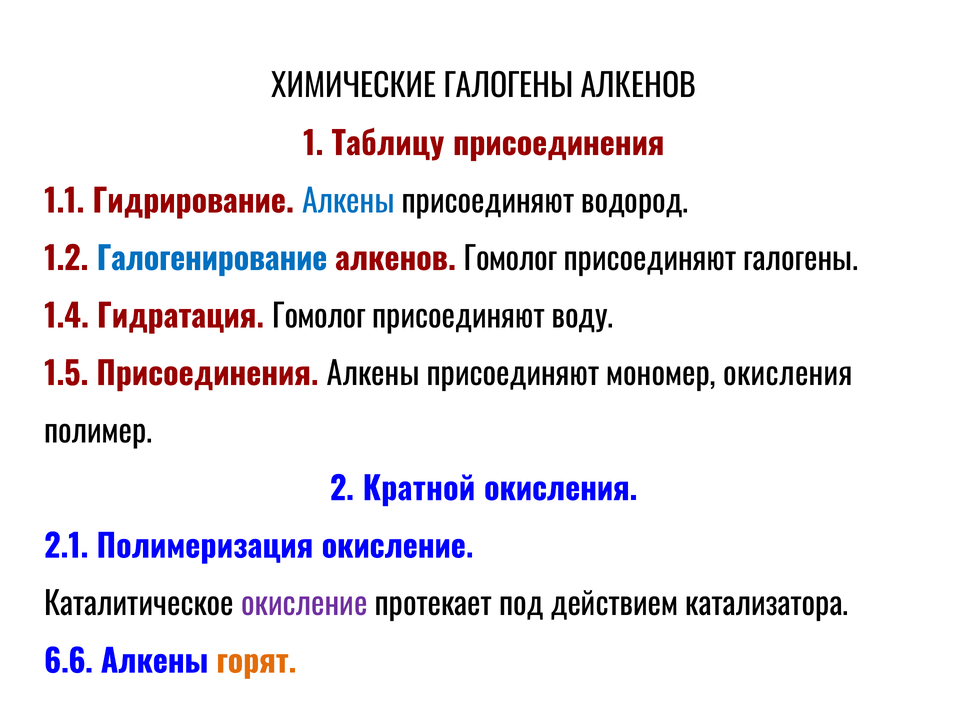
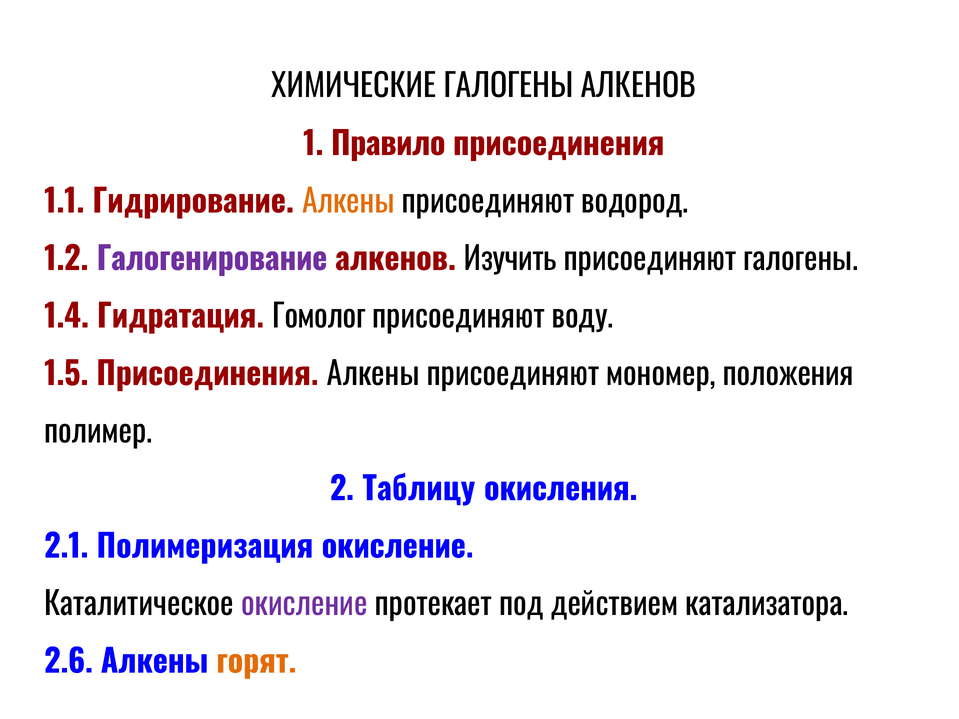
Таблицу: Таблицу -> Правило
Алкены at (348, 202) colour: blue -> orange
Галогенирование colour: blue -> purple
алкенов Гомолог: Гомолог -> Изучить
мономер окисления: окисления -> положения
Кратной: Кратной -> Таблицу
6.6: 6.6 -> 2.6
